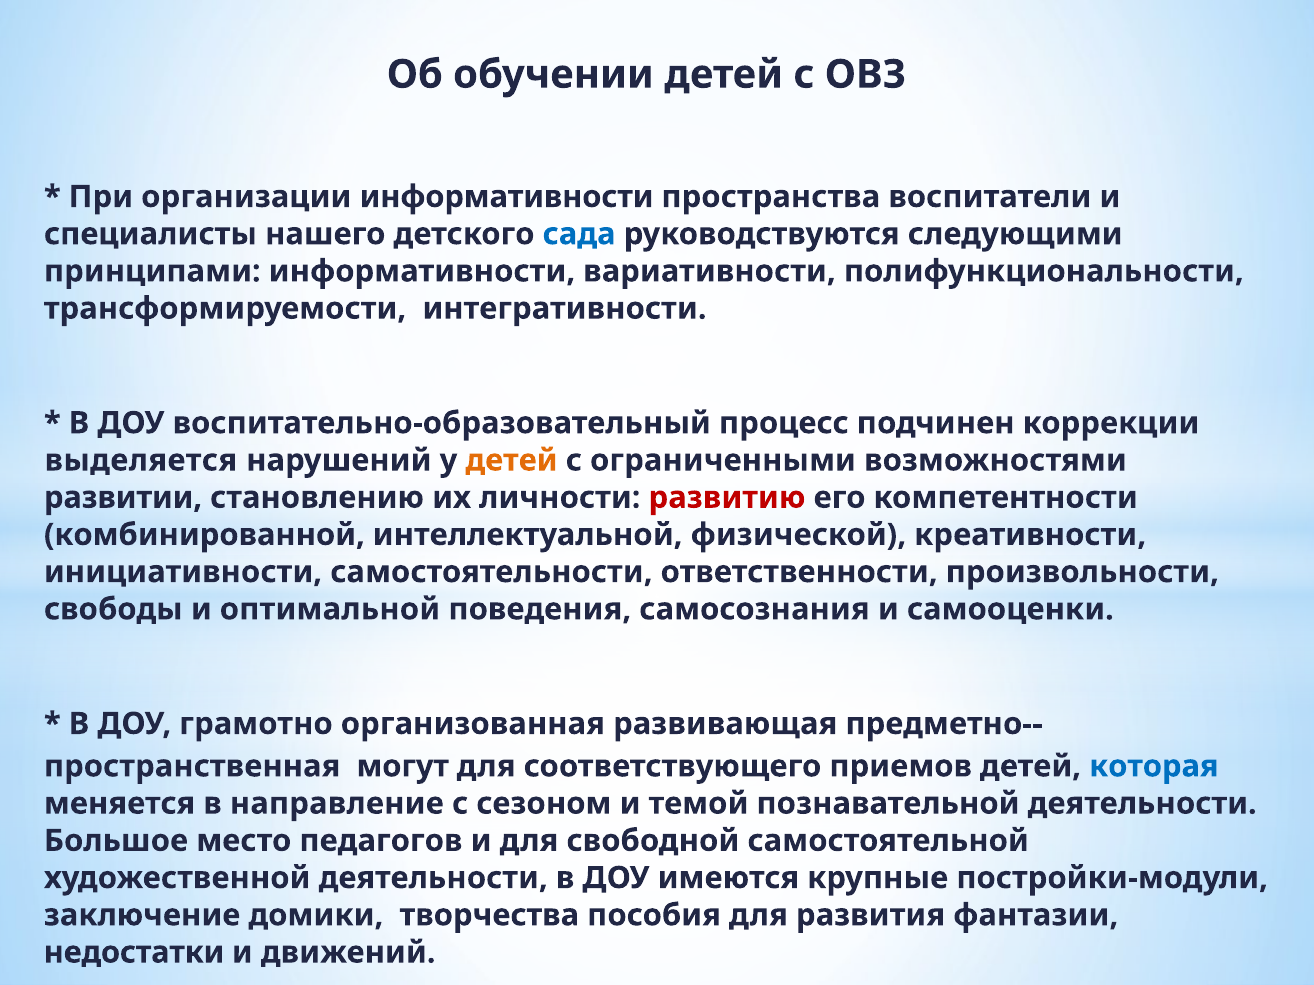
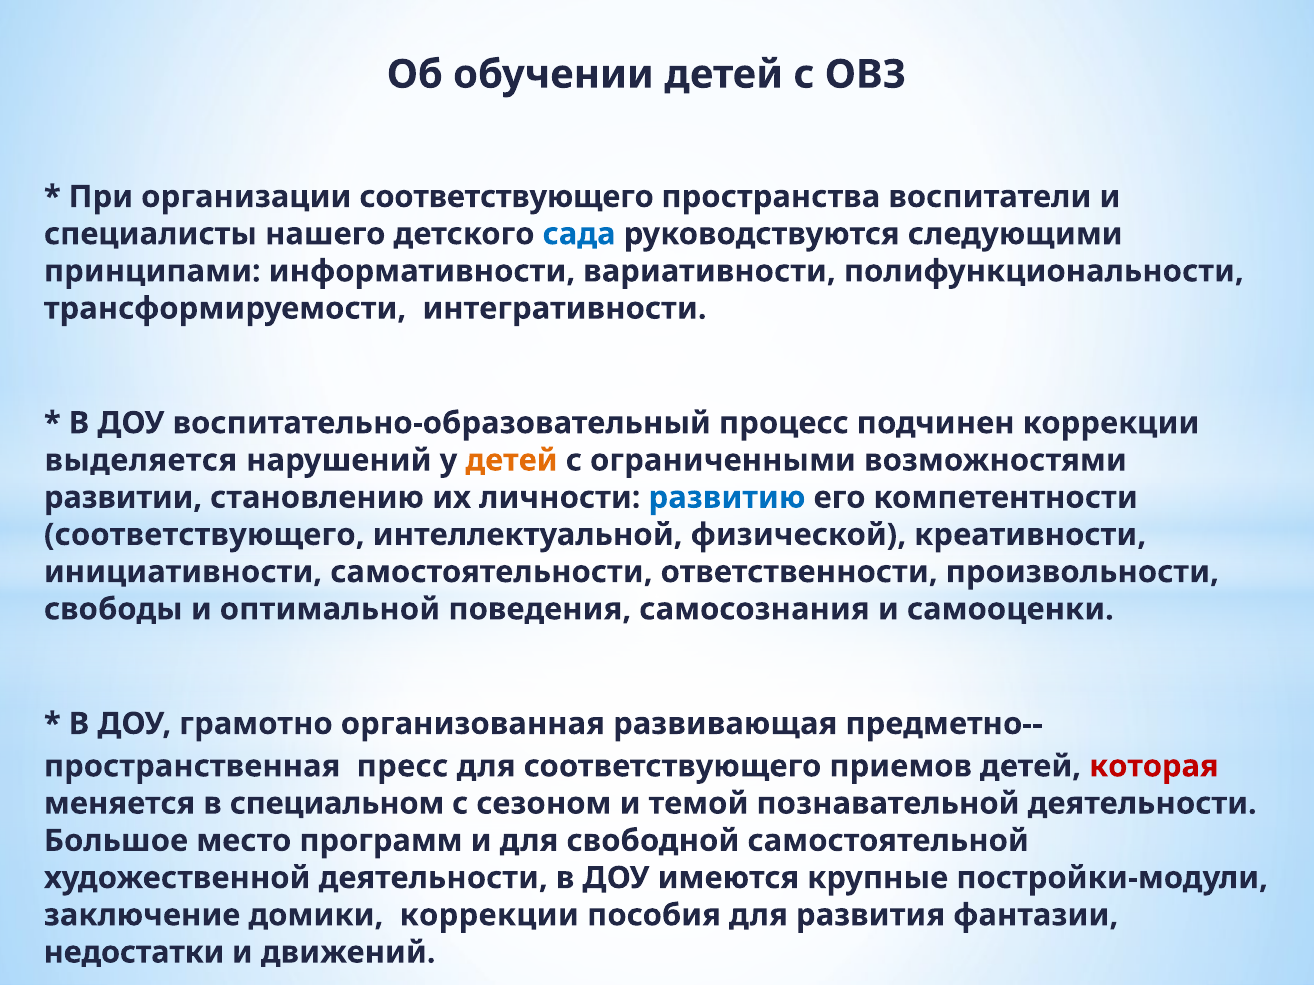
организации информативности: информативности -> соответствующего
развитию colour: red -> blue
комбинированной at (204, 535): комбинированной -> соответствующего
могут: могут -> пресс
которая colour: blue -> red
направление: направление -> специальном
педагогов: педагогов -> программ
домики творчества: творчества -> коррекции
